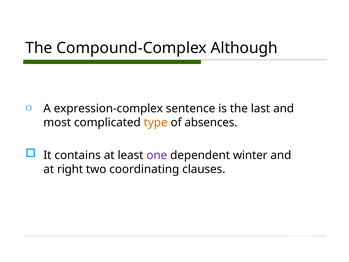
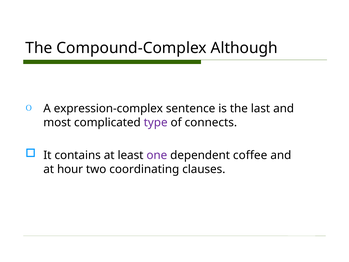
type colour: orange -> purple
absences: absences -> connects
winter: winter -> coffee
right: right -> hour
